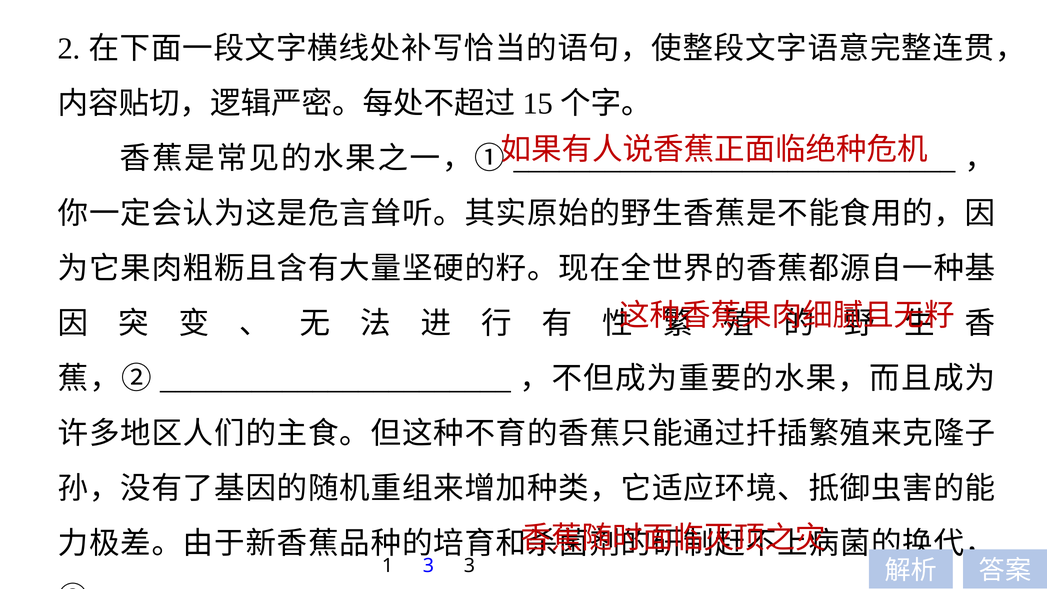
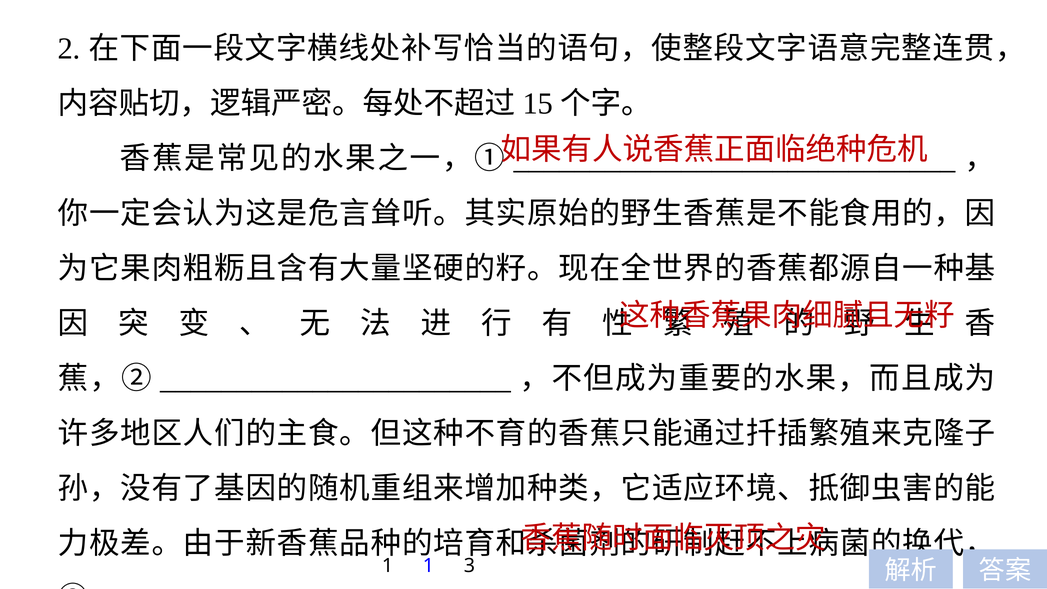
1 3: 3 -> 1
